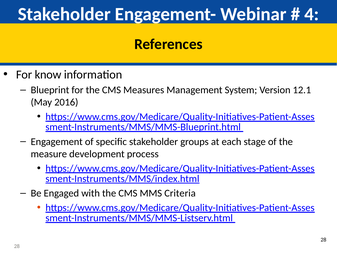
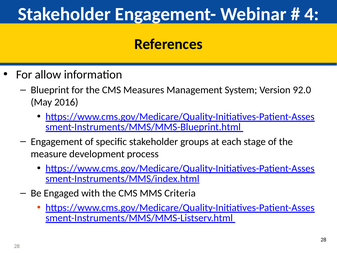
know: know -> allow
12.1: 12.1 -> 92.0
